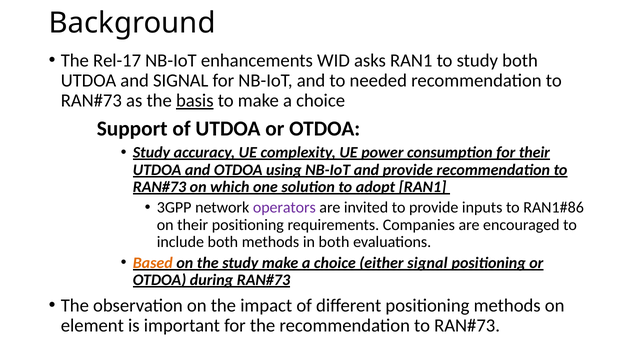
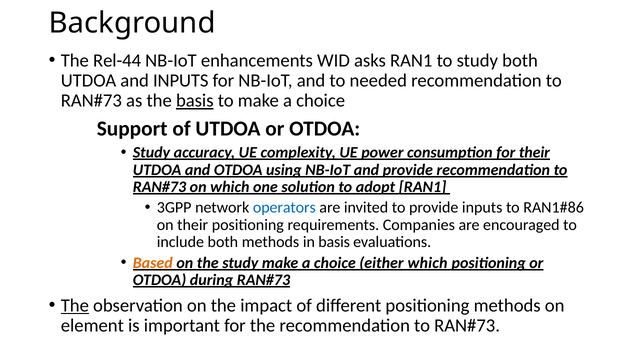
Rel-17: Rel-17 -> Rel-44
and SIGNAL: SIGNAL -> INPUTS
operators colour: purple -> blue
in both: both -> basis
either signal: signal -> which
The at (75, 305) underline: none -> present
